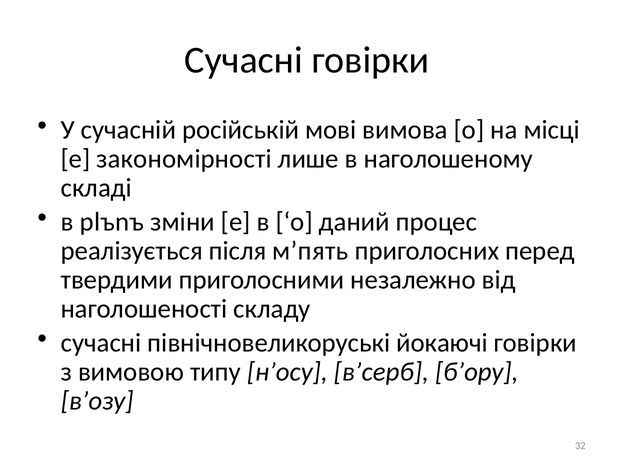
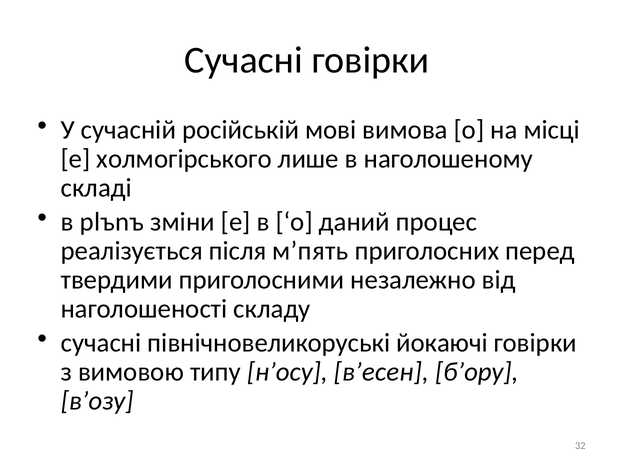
закономірності: закономірності -> холмогірського
в’серб: в’серб -> в’есен
